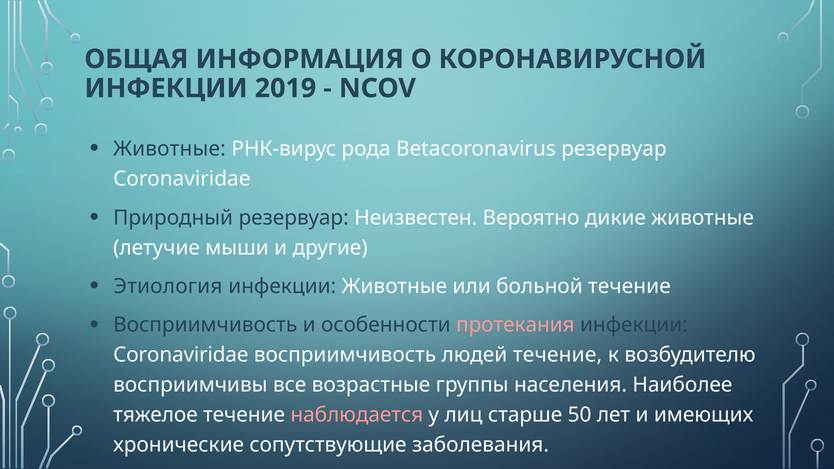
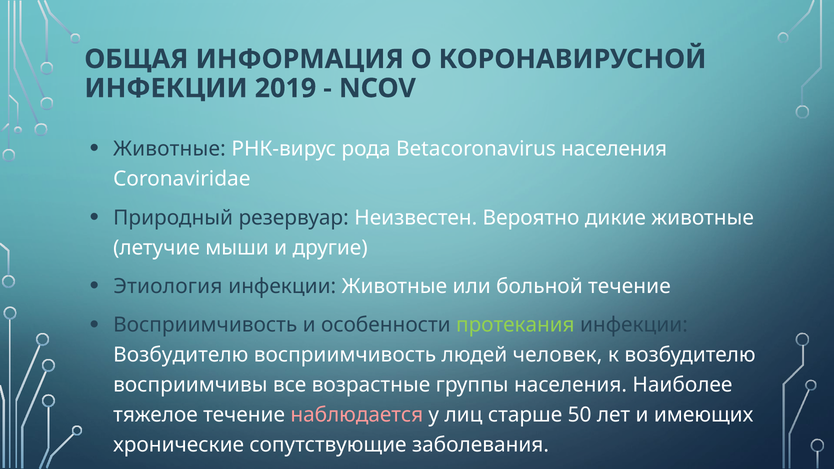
Betacoronavirus резервуар: резервуар -> населения
протекания colour: pink -> light green
Coronaviridae at (181, 355): Coronaviridae -> Возбудителю
людей течение: течение -> человек
